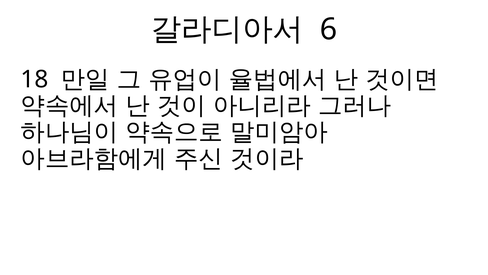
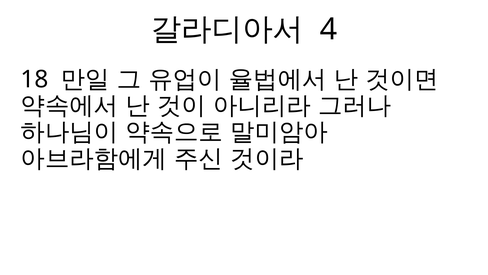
6: 6 -> 4
